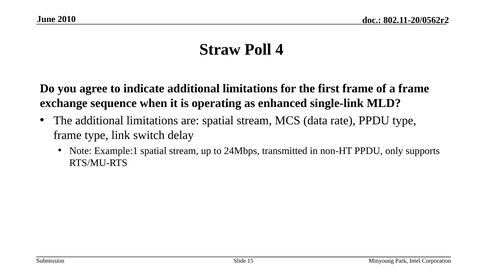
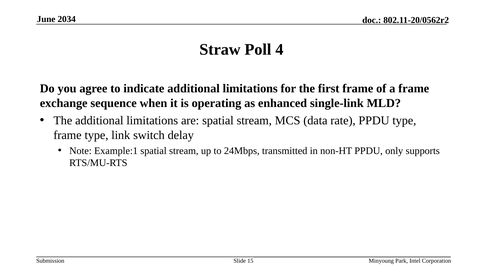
2010: 2010 -> 2034
